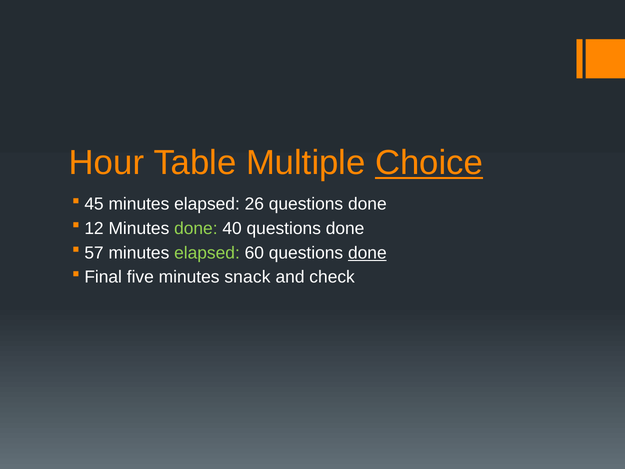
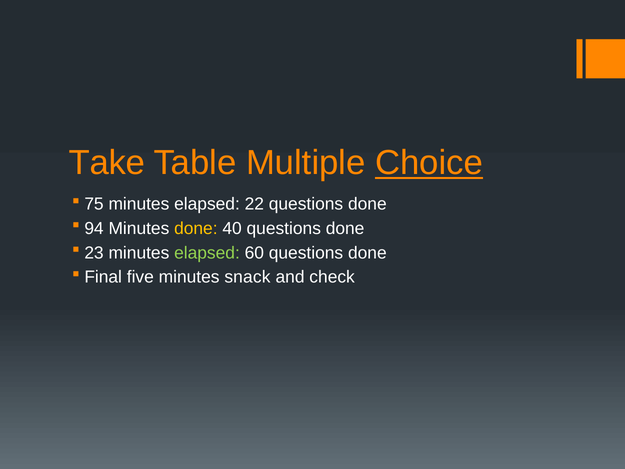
Hour: Hour -> Take
45: 45 -> 75
26: 26 -> 22
12: 12 -> 94
done at (196, 228) colour: light green -> yellow
57: 57 -> 23
done at (367, 253) underline: present -> none
